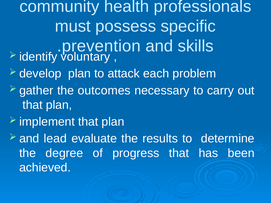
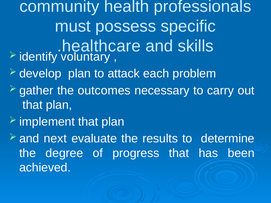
prevention: prevention -> healthcare
lead: lead -> next
